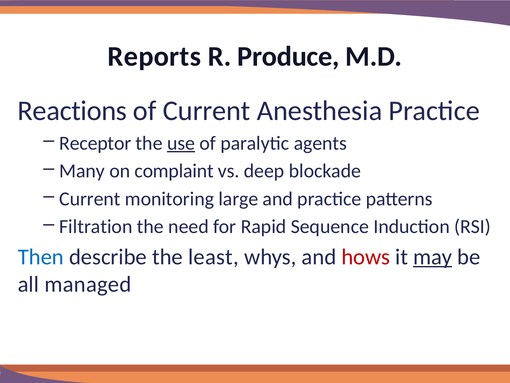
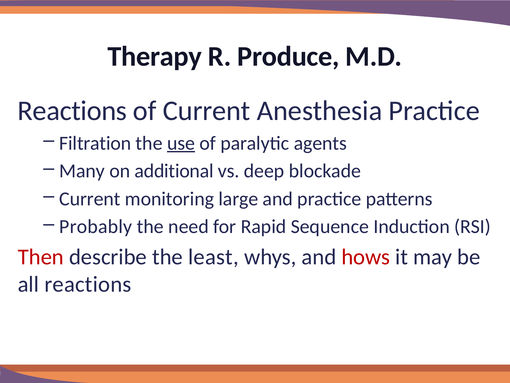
Reports: Reports -> Therapy
Receptor: Receptor -> Filtration
complaint: complaint -> additional
Filtration: Filtration -> Probably
Then colour: blue -> red
may underline: present -> none
all managed: managed -> reactions
